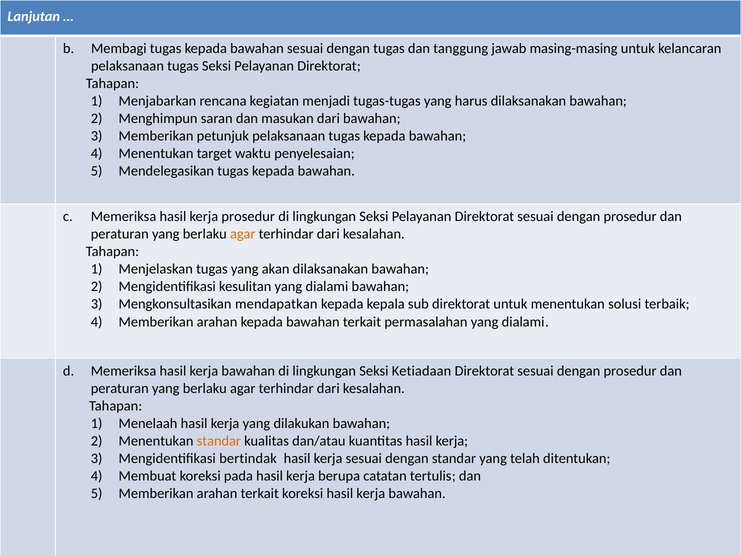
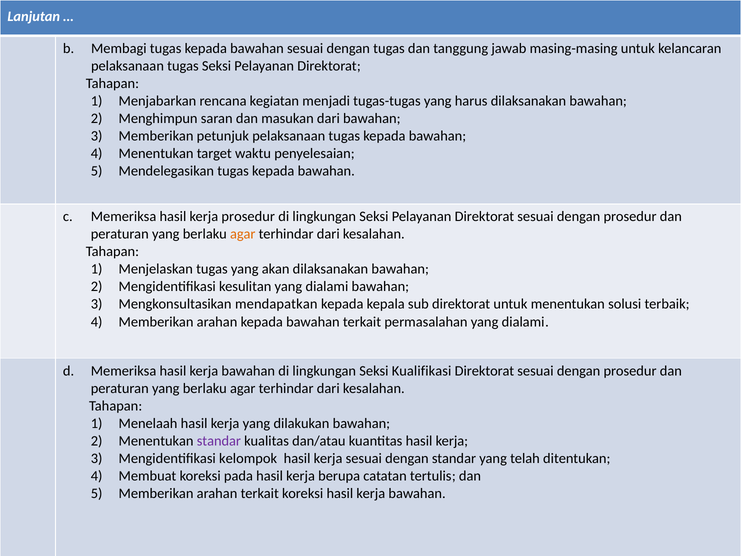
Ketiadaan: Ketiadaan -> Kualifikasi
standar at (219, 441) colour: orange -> purple
bertindak: bertindak -> kelompok
